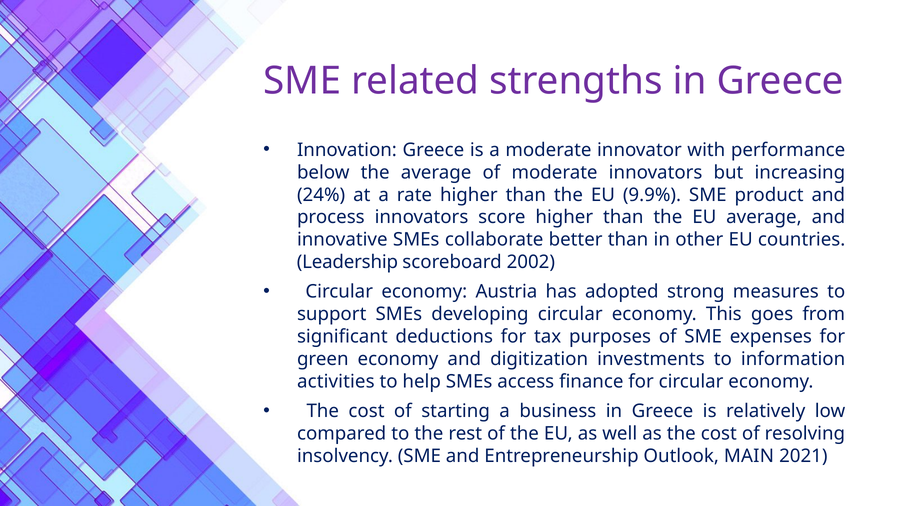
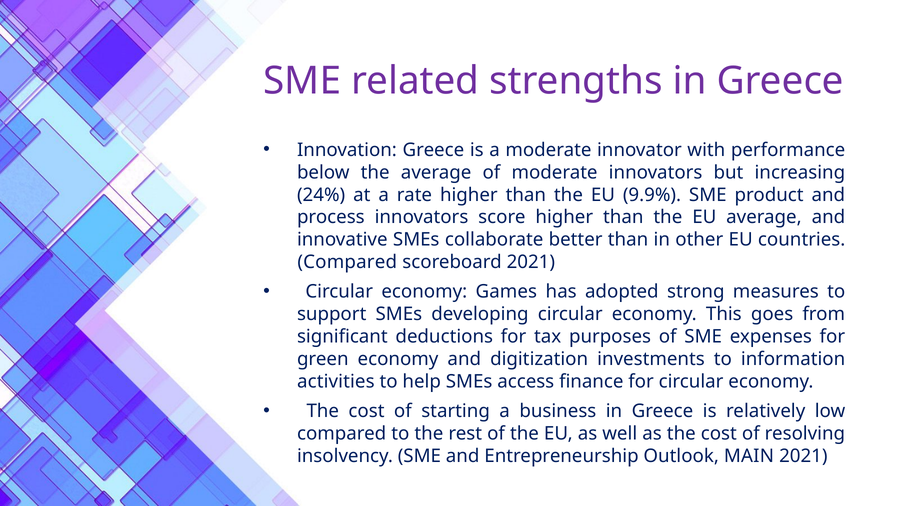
Leadership at (347, 262): Leadership -> Compared
scoreboard 2002: 2002 -> 2021
Austria: Austria -> Games
